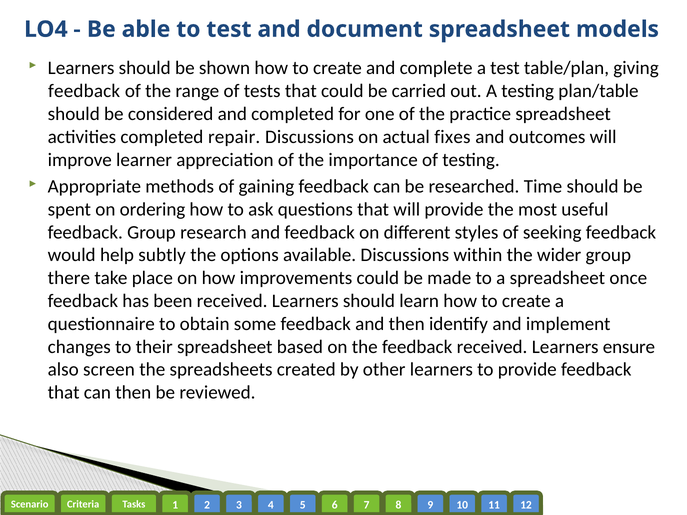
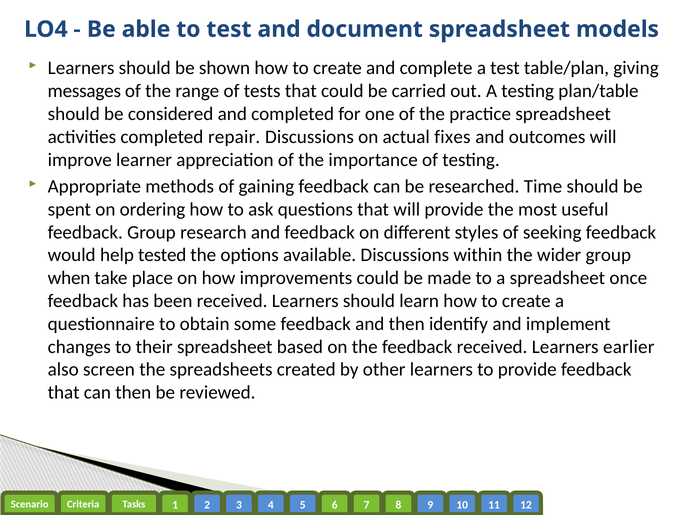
feedback at (84, 91): feedback -> messages
subtly: subtly -> tested
there: there -> when
ensure: ensure -> earlier
